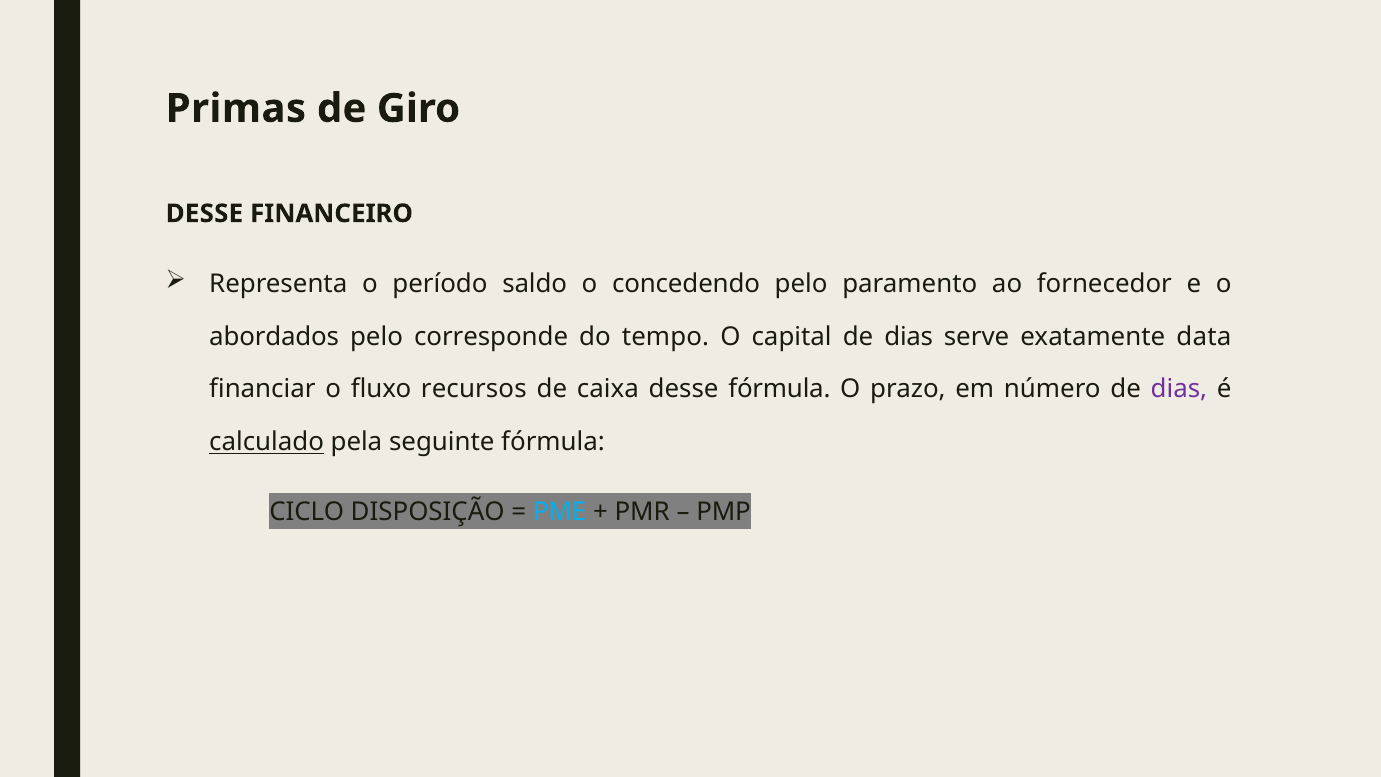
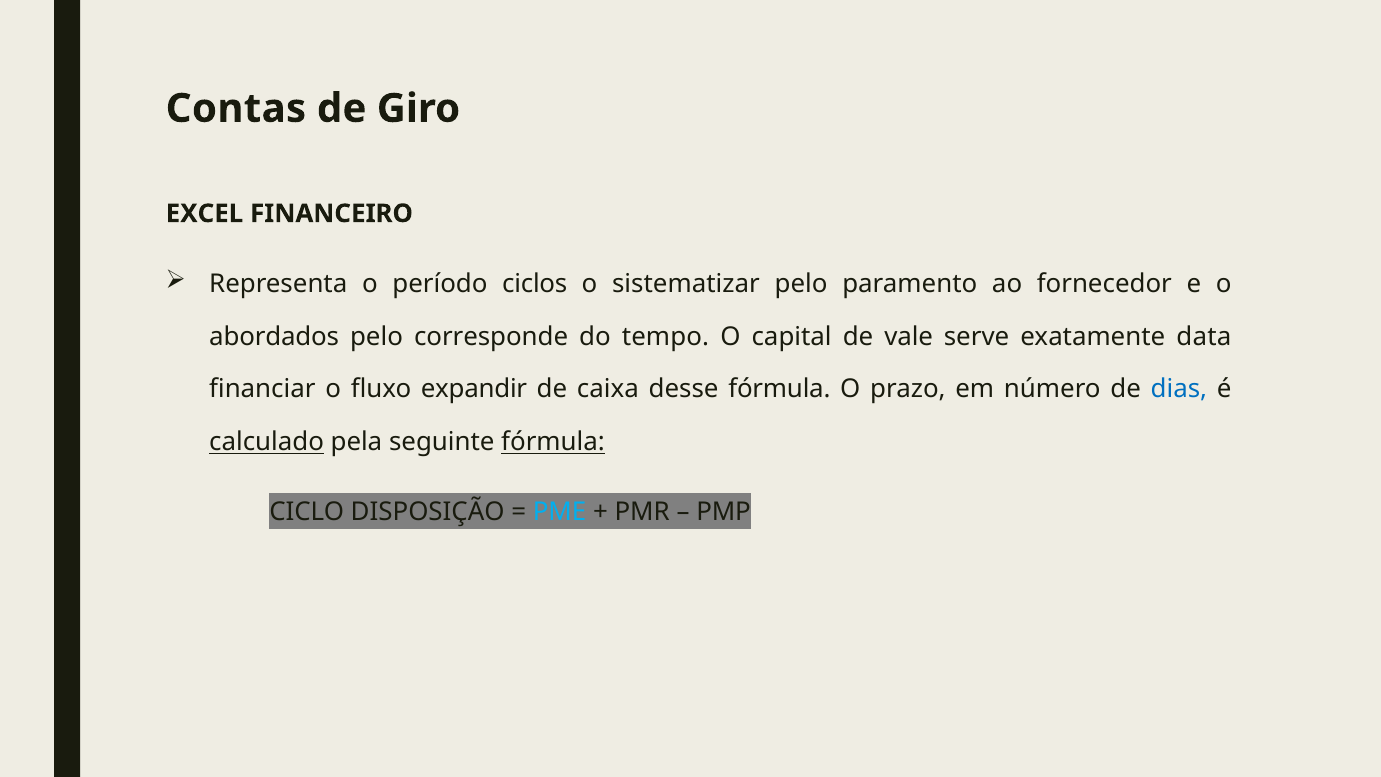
Primas: Primas -> Contas
DESSE at (204, 213): DESSE -> EXCEL
saldo: saldo -> ciclos
concedendo: concedendo -> sistematizar
capital de dias: dias -> vale
recursos: recursos -> expandir
dias at (1179, 389) colour: purple -> blue
fórmula at (553, 442) underline: none -> present
